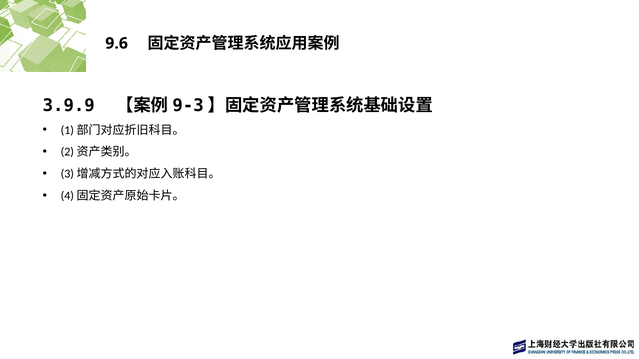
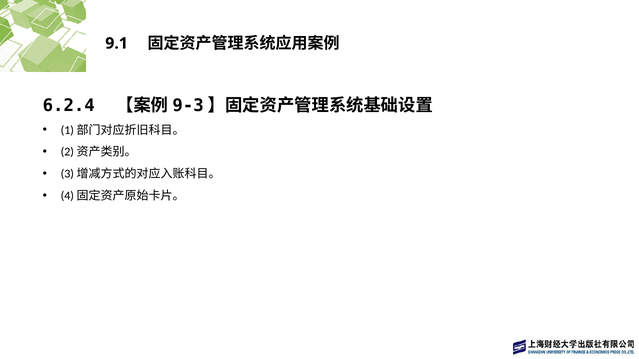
9.6: 9.6 -> 9.1
3.9.9: 3.9.9 -> 6.2.4
